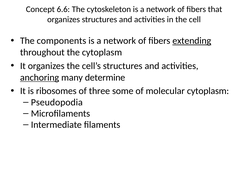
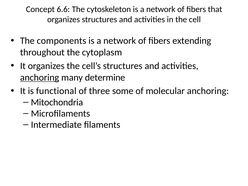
extending underline: present -> none
ribosomes: ribosomes -> functional
molecular cytoplasm: cytoplasm -> anchoring
Pseudopodia: Pseudopodia -> Mitochondria
